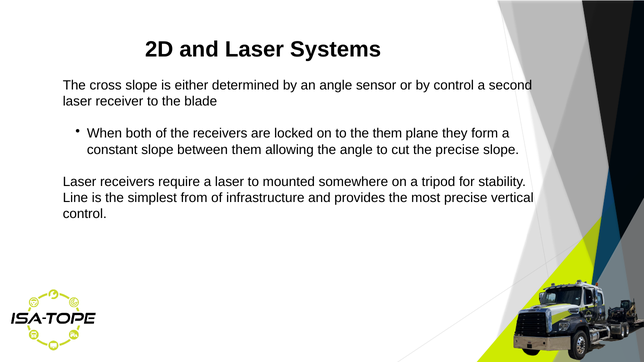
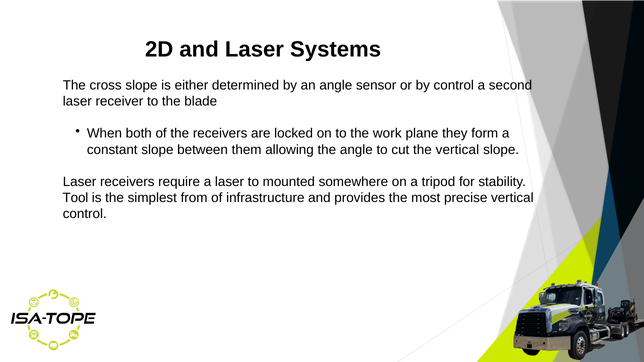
the them: them -> work
the precise: precise -> vertical
Line: Line -> Tool
